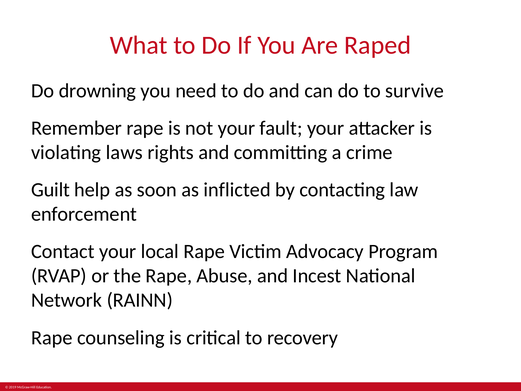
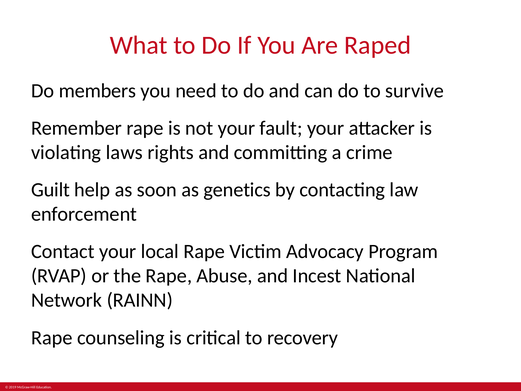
drowning: drowning -> members
inflicted: inflicted -> genetics
